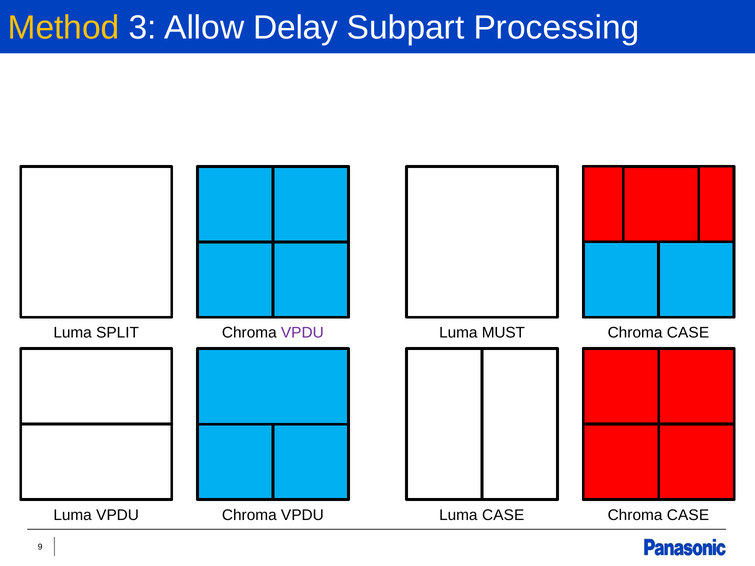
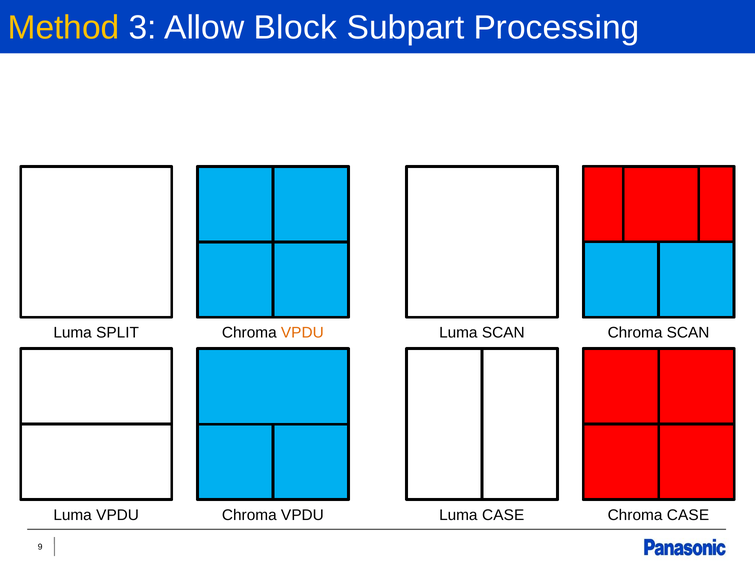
Delay: Delay -> Block
VPDU at (302, 333) colour: purple -> orange
Luma MUST: MUST -> SCAN
CASE at (688, 333): CASE -> SCAN
